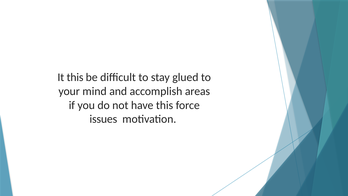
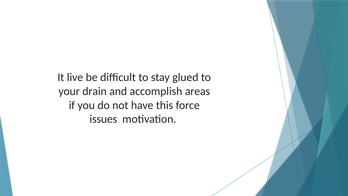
It this: this -> live
mind: mind -> drain
